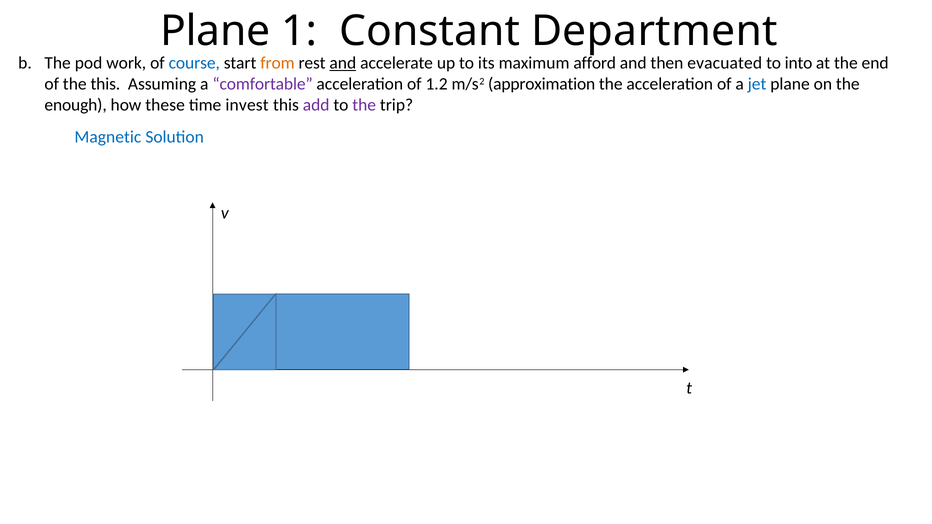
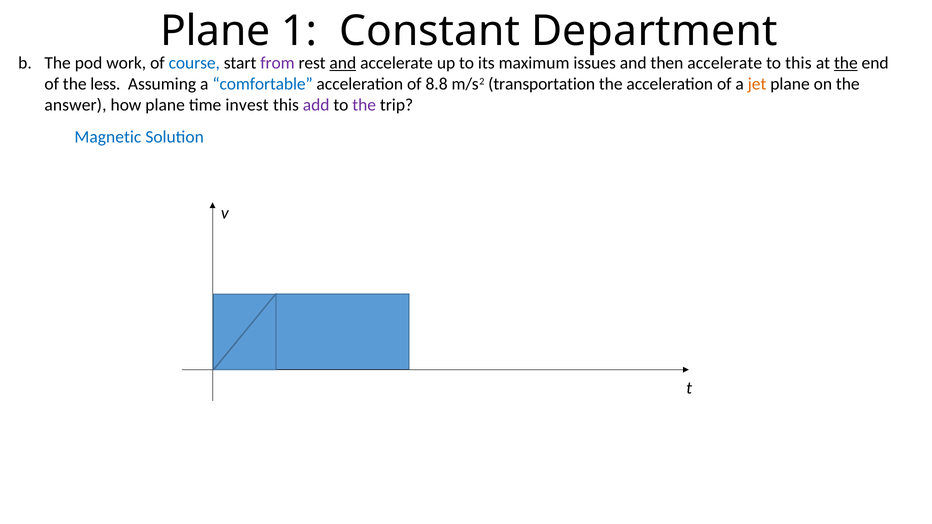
from colour: orange -> purple
afford: afford -> issues
then evacuated: evacuated -> accelerate
to into: into -> this
the at (846, 63) underline: none -> present
the this: this -> less
comfortable colour: purple -> blue
1.2: 1.2 -> 8.8
approximation: approximation -> transportation
jet colour: blue -> orange
enough: enough -> answer
how these: these -> plane
